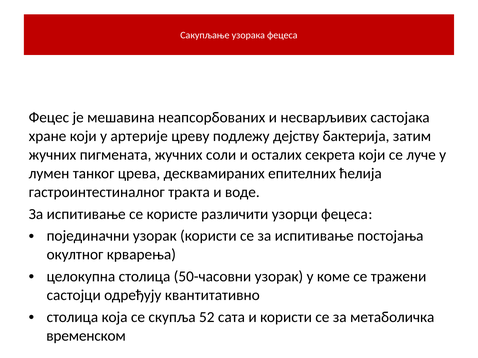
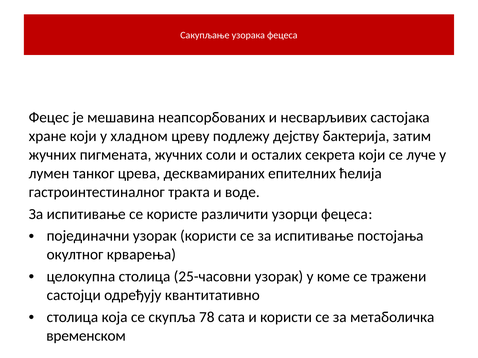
артерије: артерије -> хладном
50-часовни: 50-часовни -> 25-часовни
52: 52 -> 78
